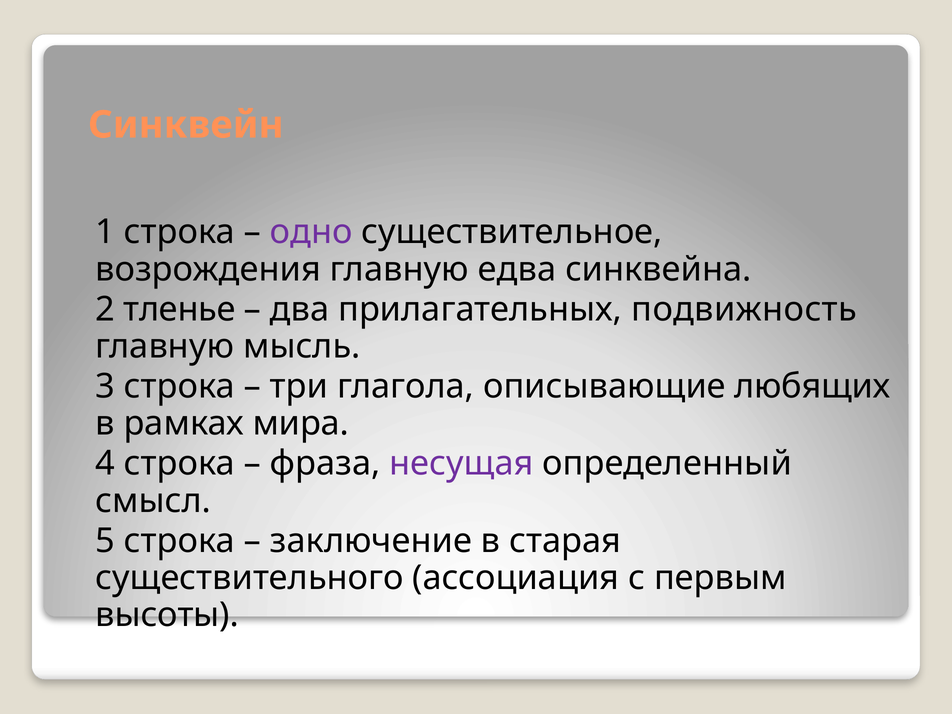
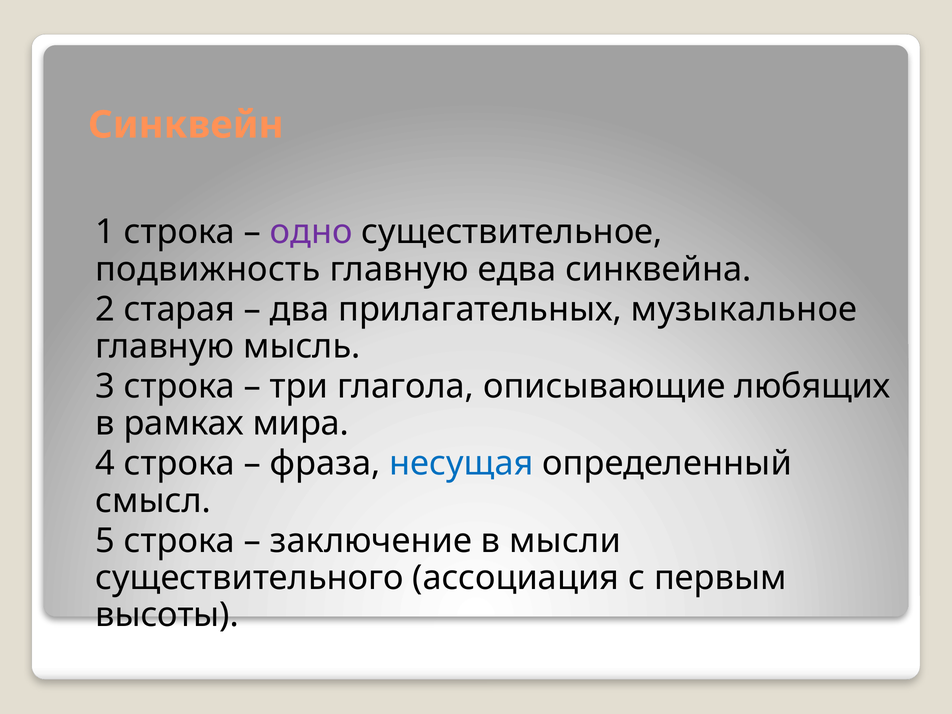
возрождения: возрождения -> подвижность
тленье: тленье -> старая
подвижность: подвижность -> музыкальное
несущая colour: purple -> blue
старая: старая -> мысли
